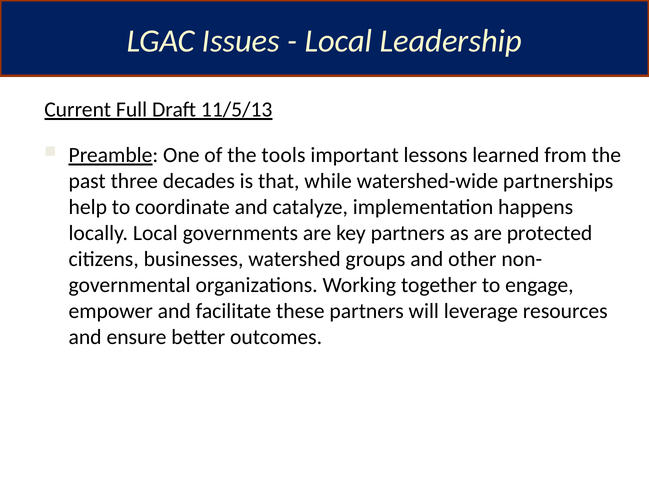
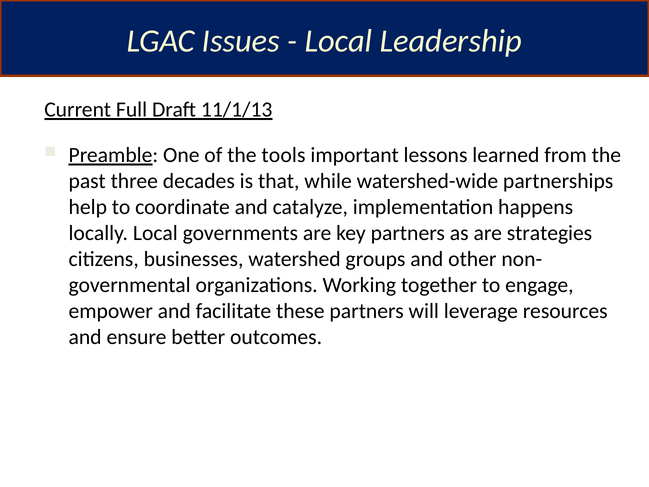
11/5/13: 11/5/13 -> 11/1/13
protected: protected -> strategies
